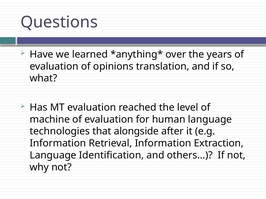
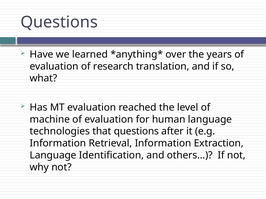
opinions: opinions -> research
that alongside: alongside -> questions
